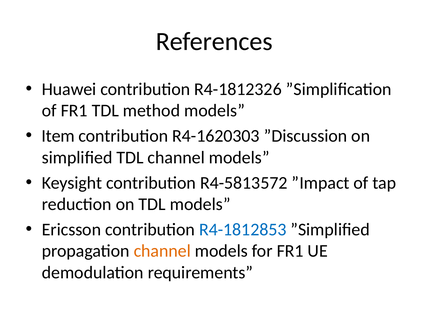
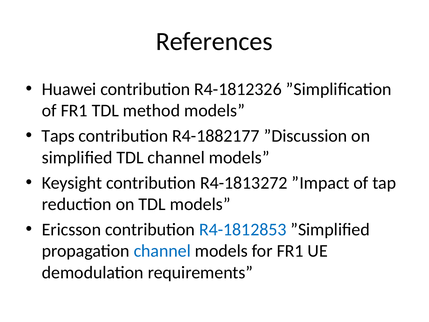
Item: Item -> Taps
R4-1620303: R4-1620303 -> R4-1882177
R4-5813572: R4-5813572 -> R4-1813272
channel at (162, 251) colour: orange -> blue
